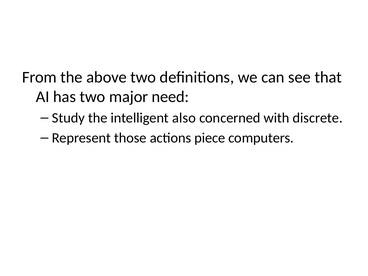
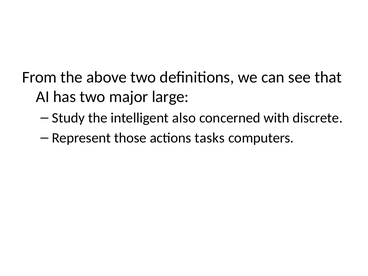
need: need -> large
piece: piece -> tasks
